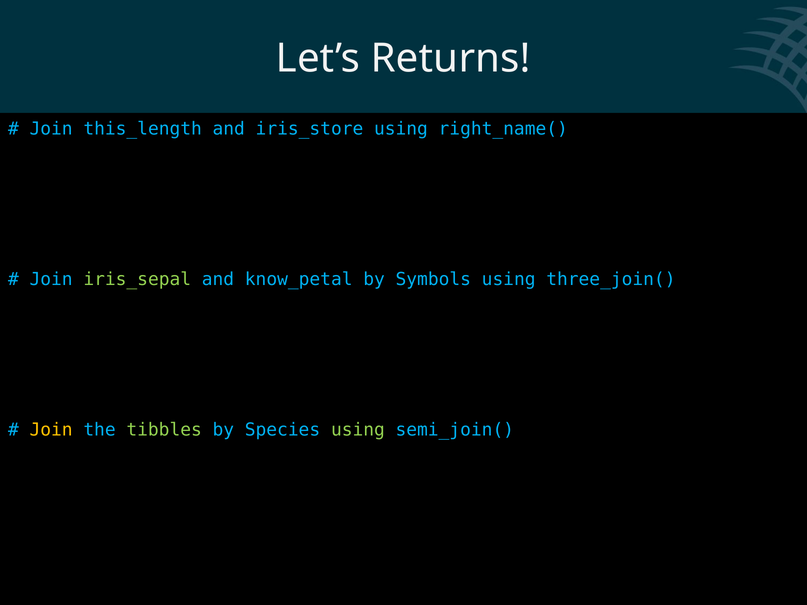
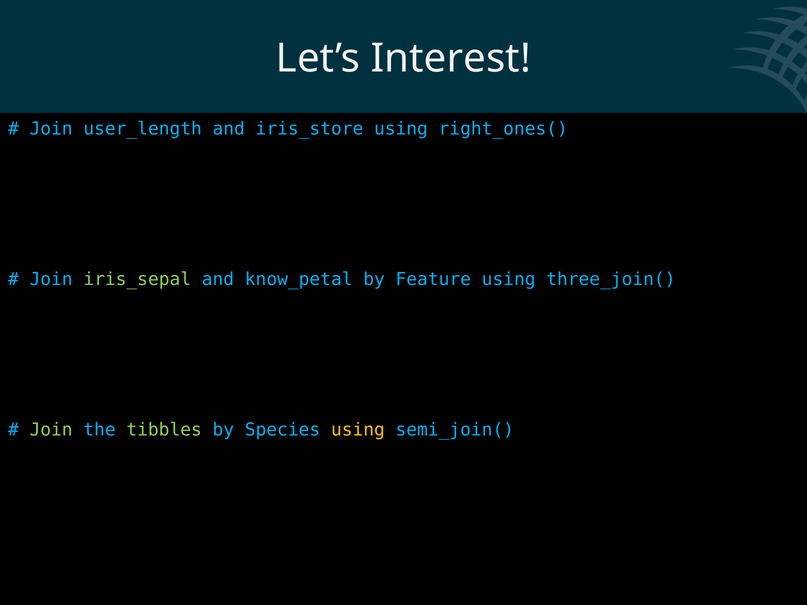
Returns: Returns -> Interest
this_length: this_length -> user_length
right_name(: right_name( -> right_ones(
Symbols: Symbols -> Feature
Join at (51, 430) colour: yellow -> light green
using at (358, 430) colour: light green -> yellow
